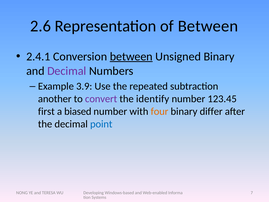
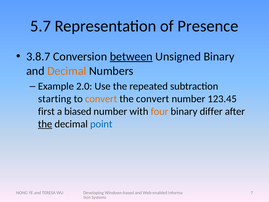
2.6: 2.6 -> 5.7
of Between: Between -> Presence
2.4.1: 2.4.1 -> 3.8.7
Decimal at (67, 71) colour: purple -> orange
3.9: 3.9 -> 2.0
another: another -> starting
convert at (101, 99) colour: purple -> orange
the identify: identify -> convert
the at (45, 124) underline: none -> present
